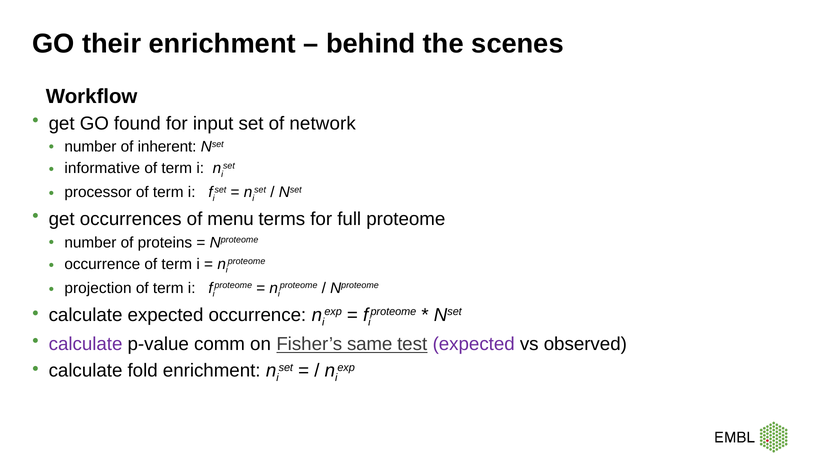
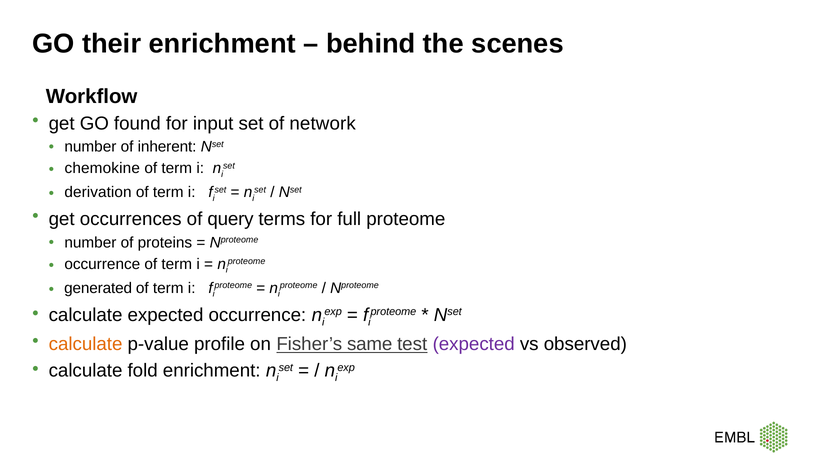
informative: informative -> chemokine
processor: processor -> derivation
menu: menu -> query
projection: projection -> generated
calculate at (86, 344) colour: purple -> orange
comm: comm -> profile
